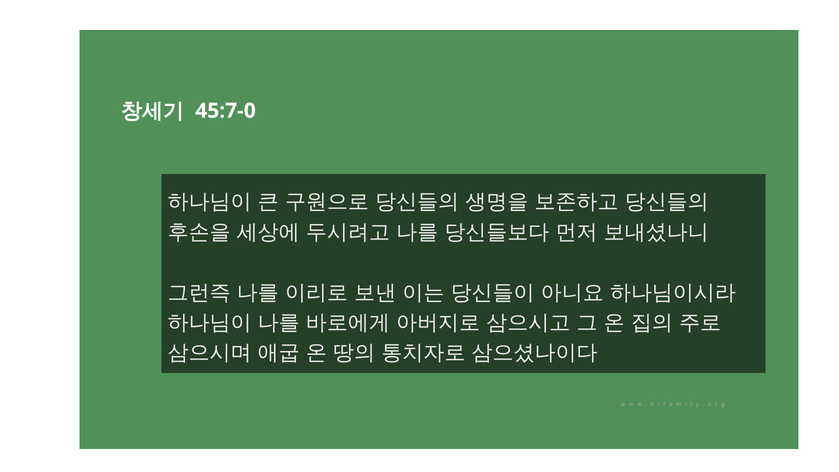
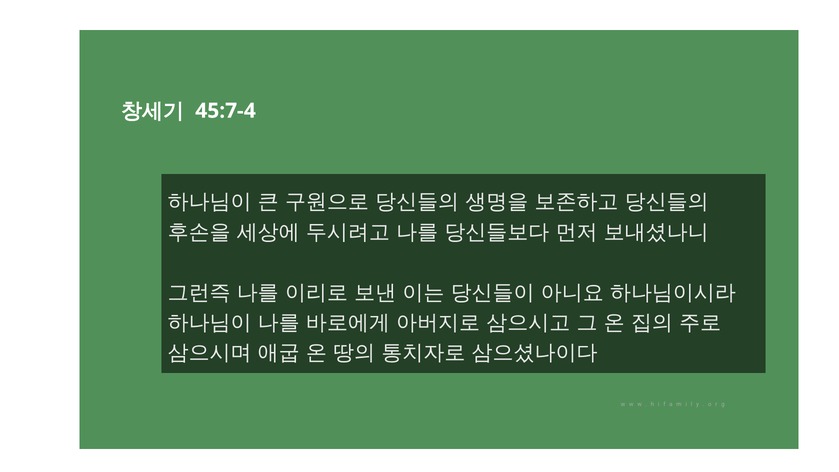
45:7-0: 45:7-0 -> 45:7-4
